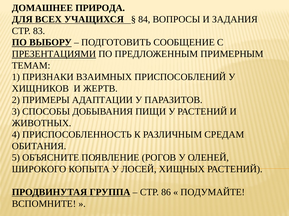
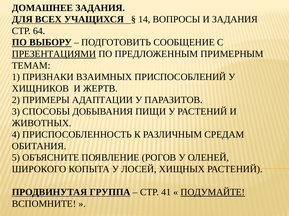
ДОМАШНЕЕ ПРИРОДА: ПРИРОДА -> ЗАДАНИЯ
84: 84 -> 14
83: 83 -> 64
86: 86 -> 41
ПОДУМАЙТЕ underline: none -> present
